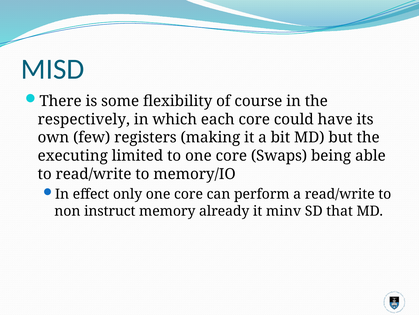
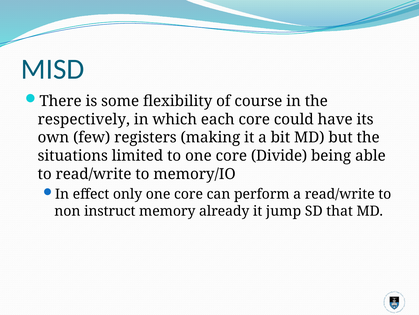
executing: executing -> situations
Swaps: Swaps -> Divide
minv: minv -> jump
